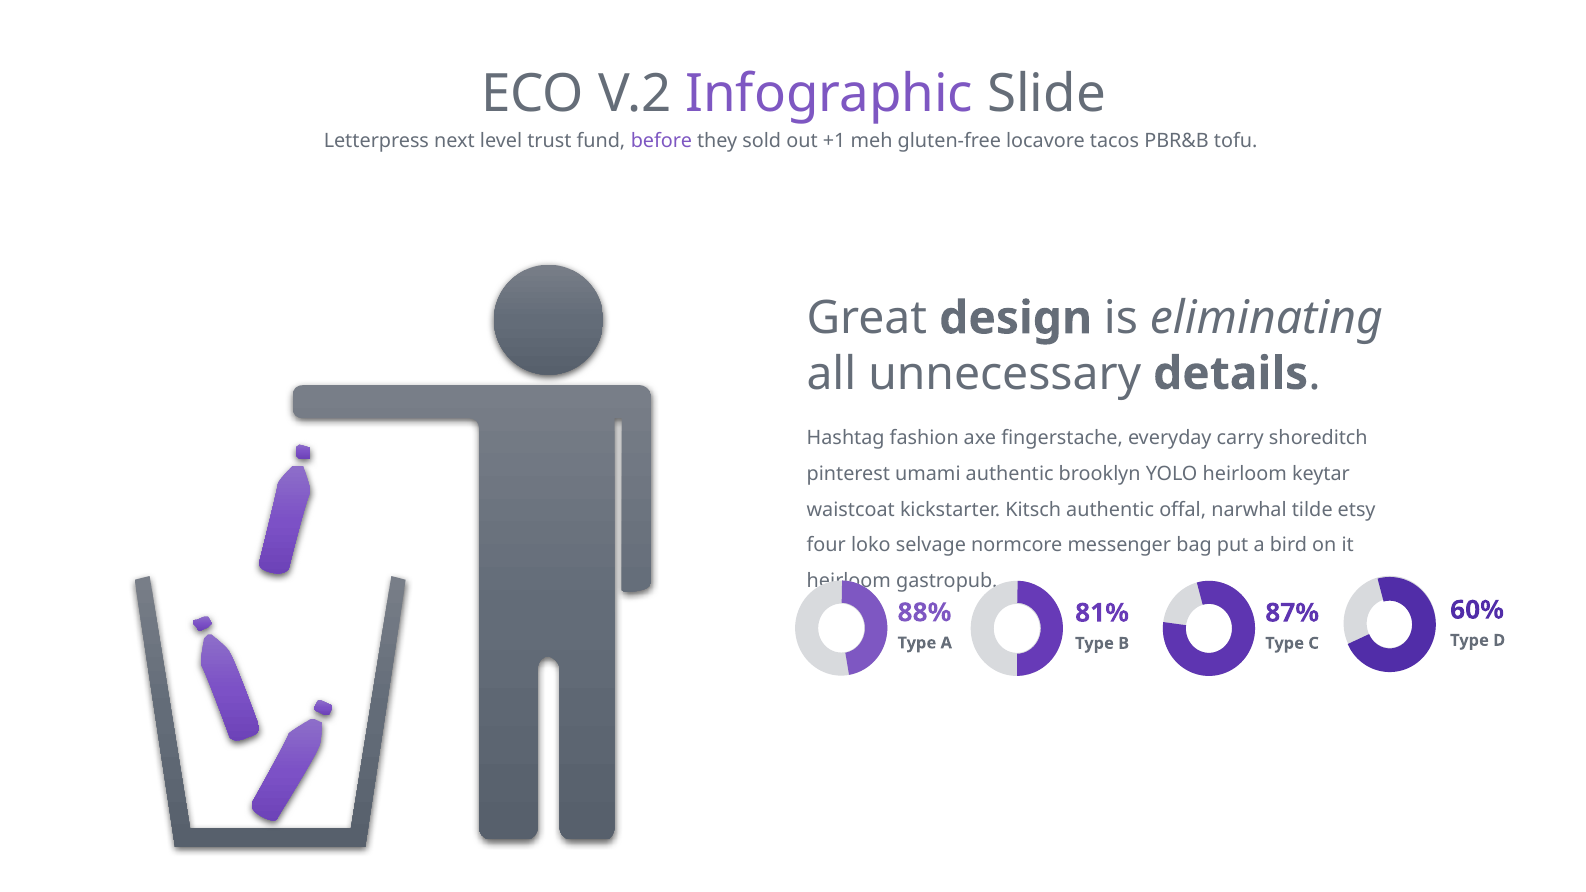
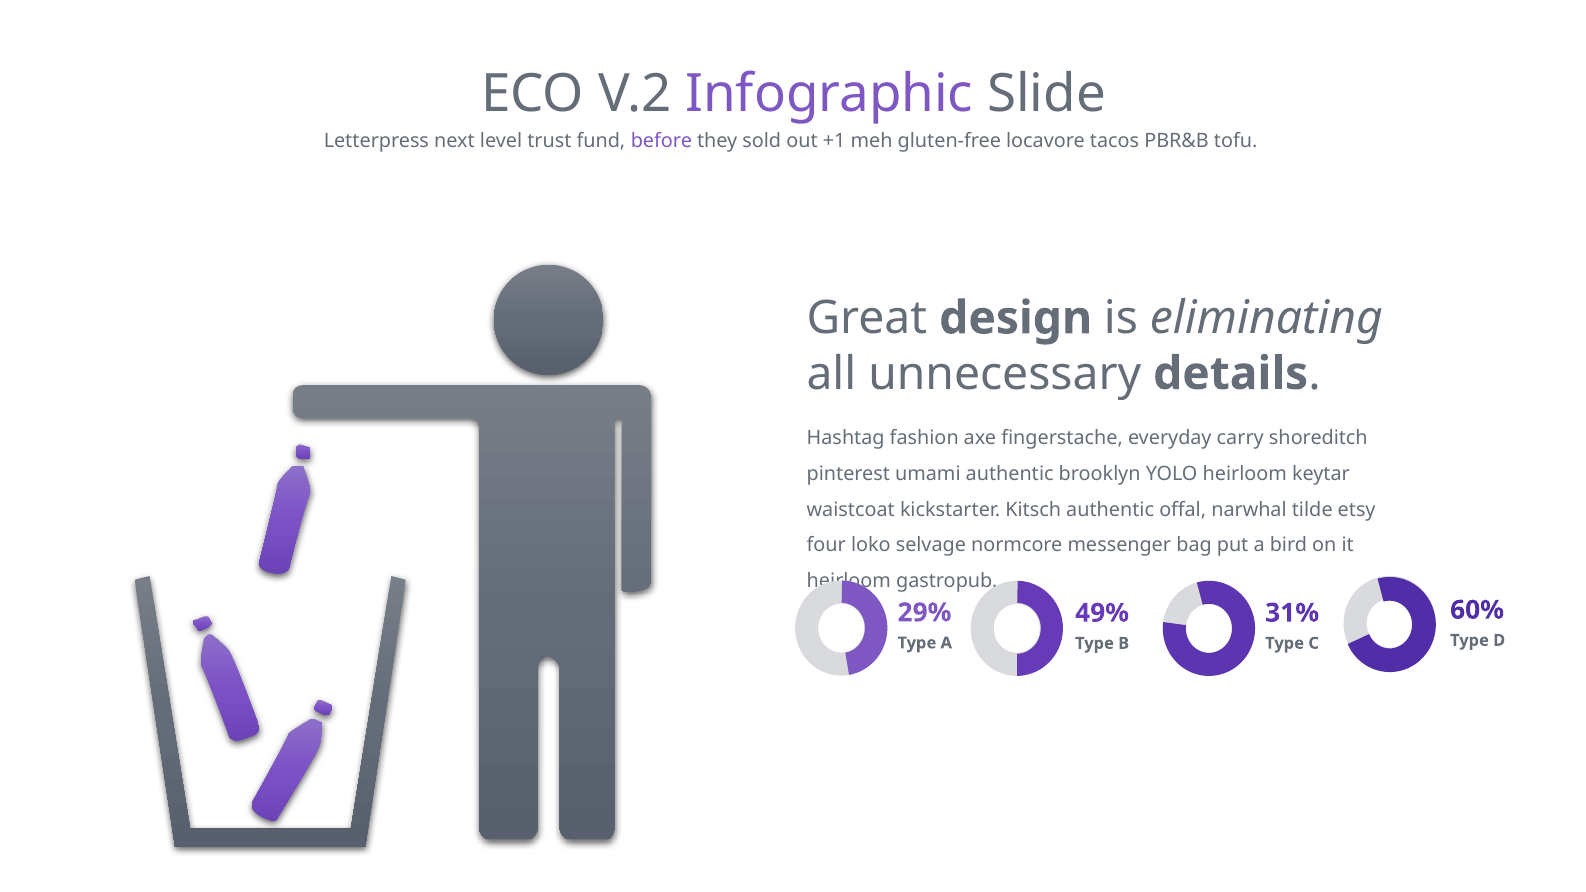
88%: 88% -> 29%
81%: 81% -> 49%
87%: 87% -> 31%
